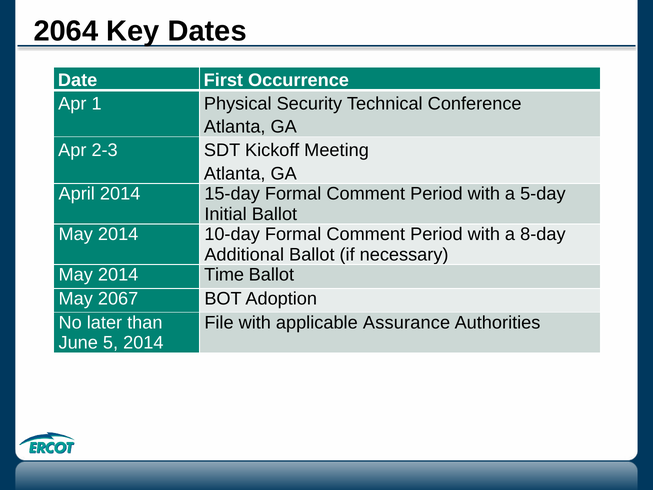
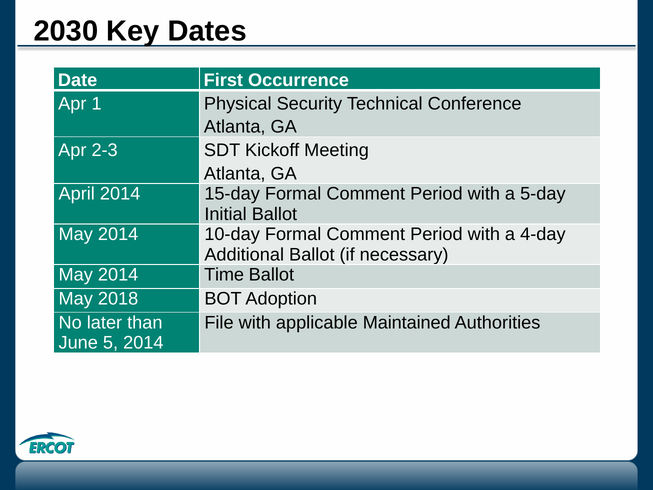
2064: 2064 -> 2030
8-day: 8-day -> 4-day
2067: 2067 -> 2018
Assurance: Assurance -> Maintained
